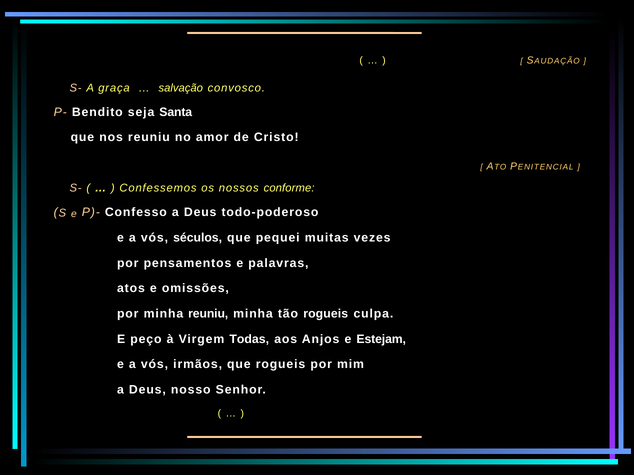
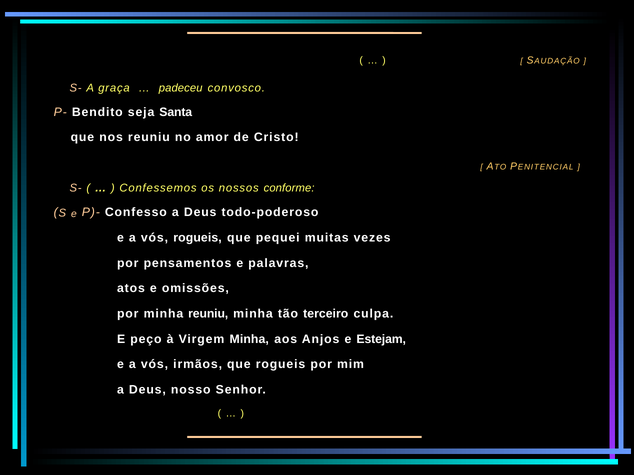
salvação: salvação -> padeceu
vós séculos: séculos -> rogueis
tão rogueis: rogueis -> terceiro
Virgem Todas: Todas -> Minha
